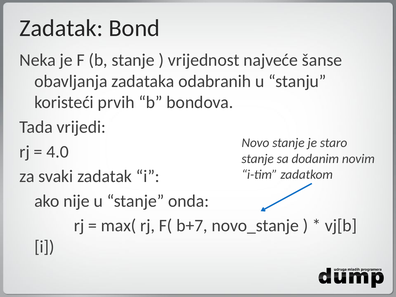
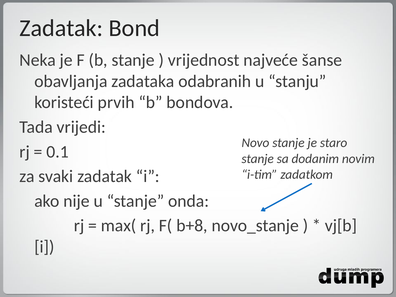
4.0: 4.0 -> 0.1
b+7: b+7 -> b+8
